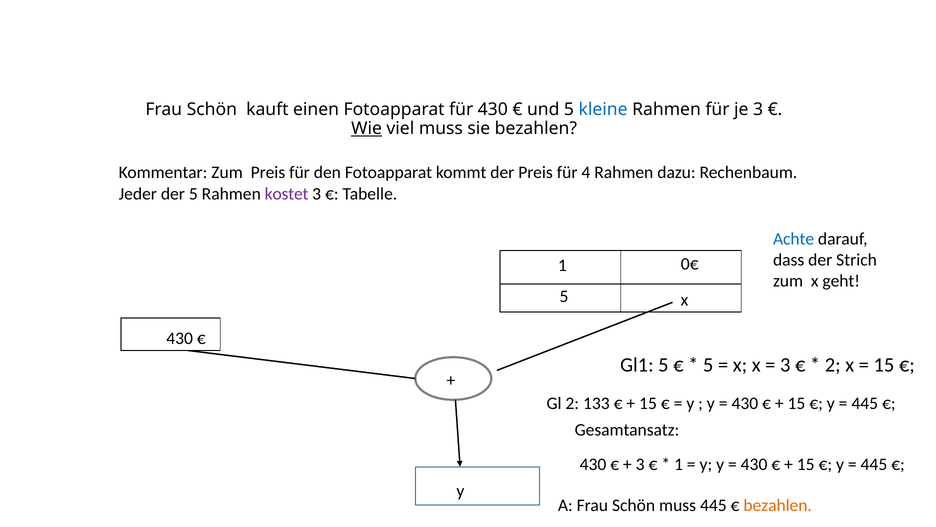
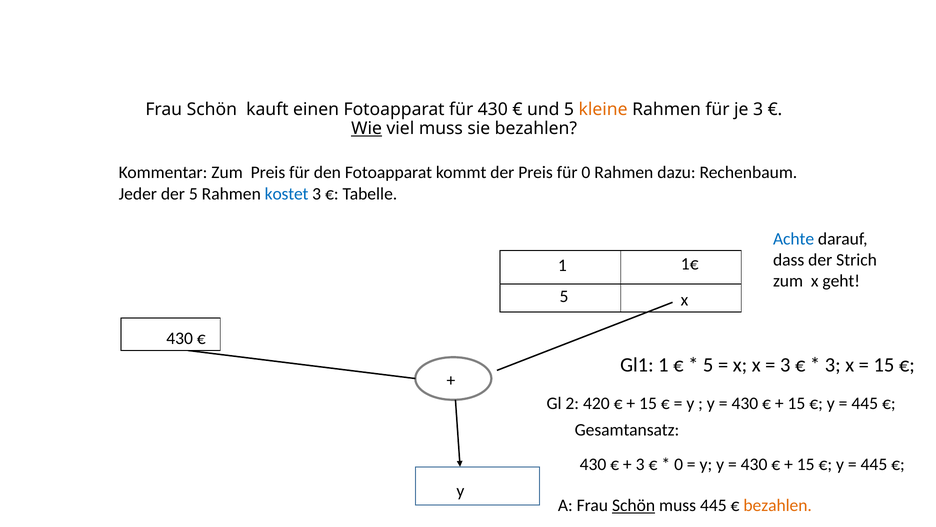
kleine colour: blue -> orange
für 4: 4 -> 0
kostet colour: purple -> blue
0€: 0€ -> 1€
Gl1 5: 5 -> 1
2 at (833, 365): 2 -> 3
133: 133 -> 420
1 at (679, 464): 1 -> 0
Schön at (634, 505) underline: none -> present
